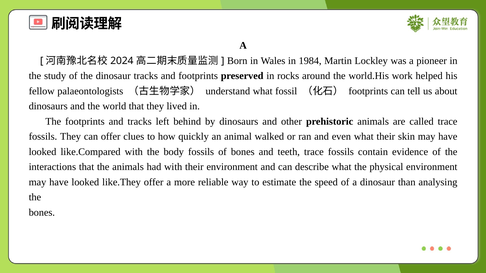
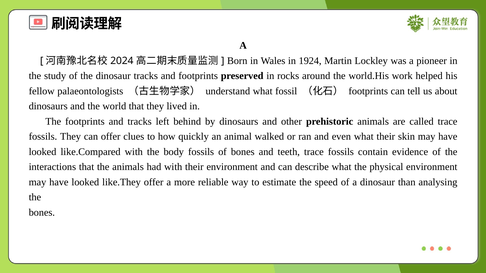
1984: 1984 -> 1924
